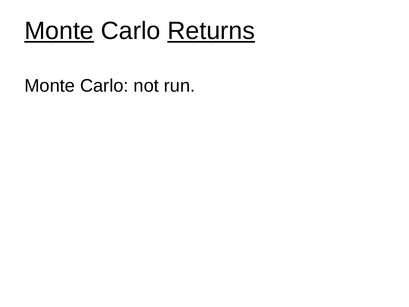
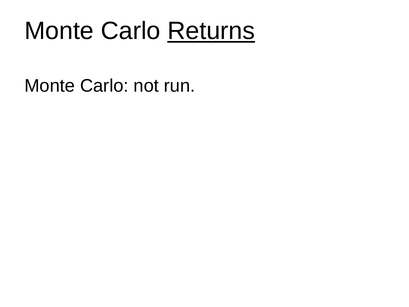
Monte at (59, 31) underline: present -> none
